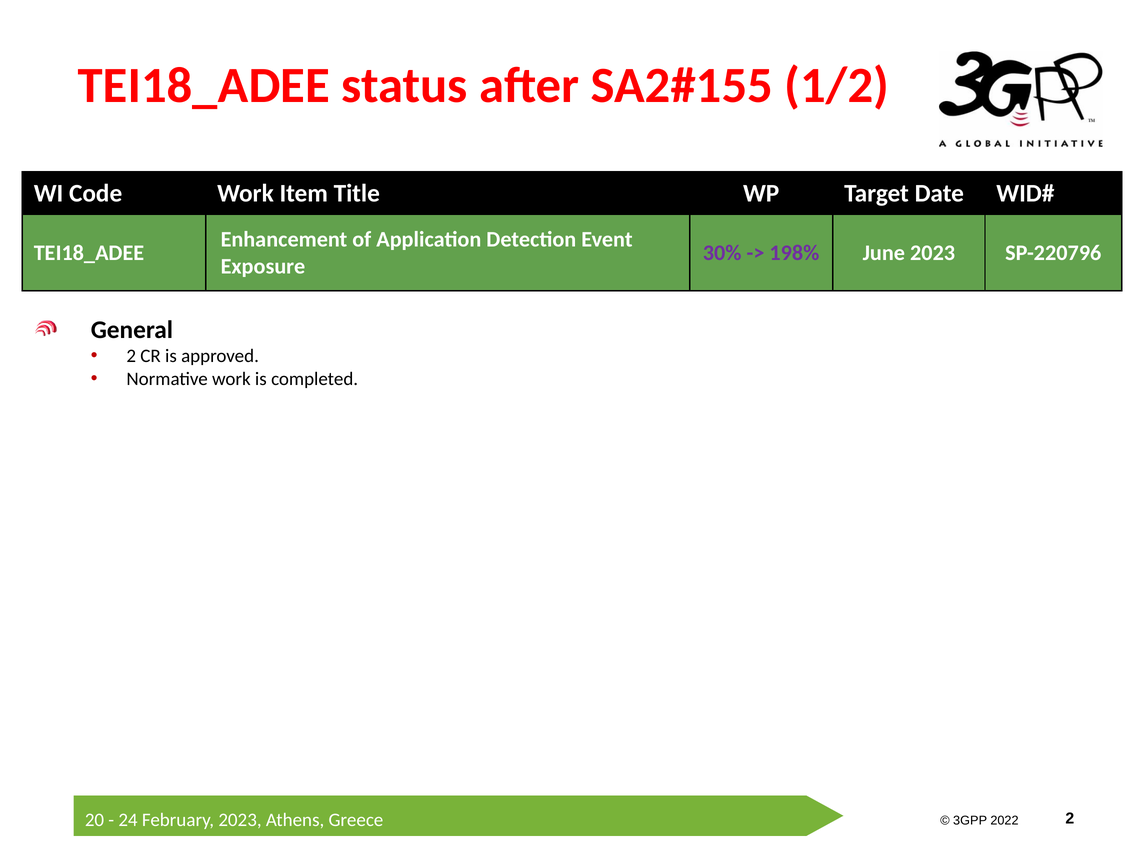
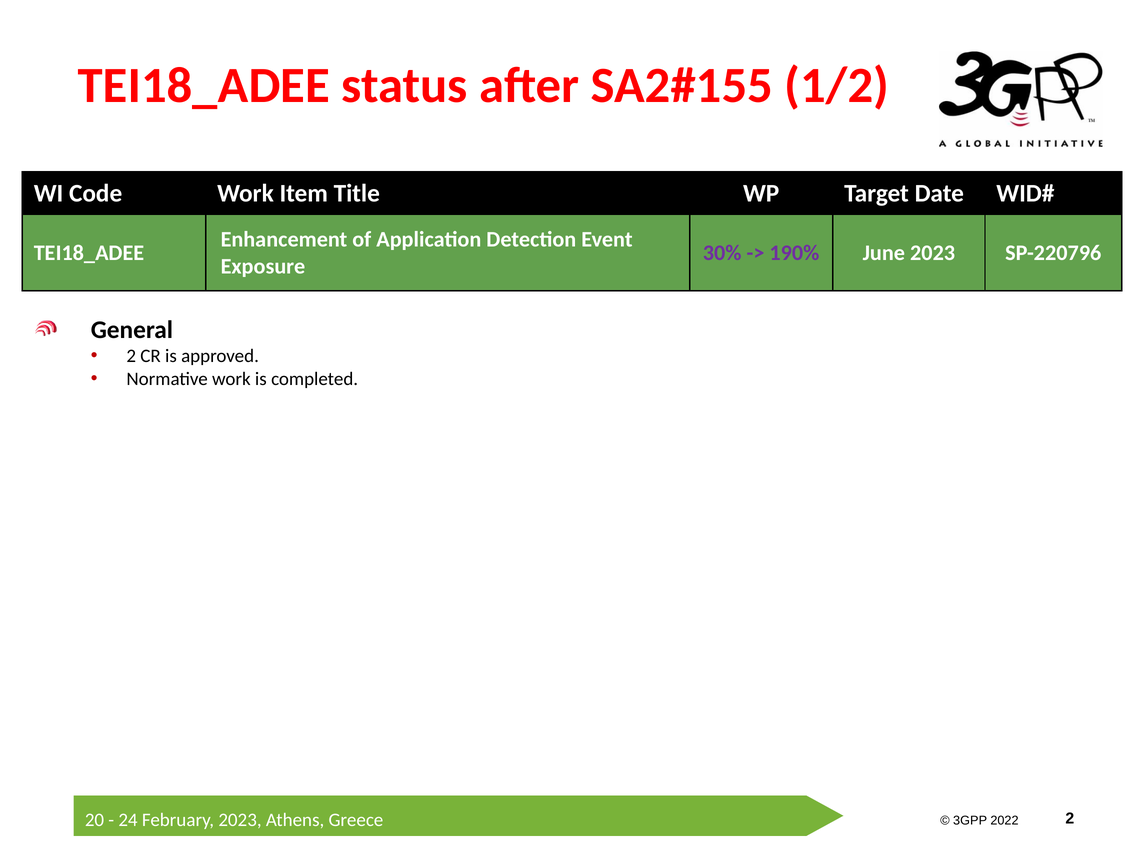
198%: 198% -> 190%
